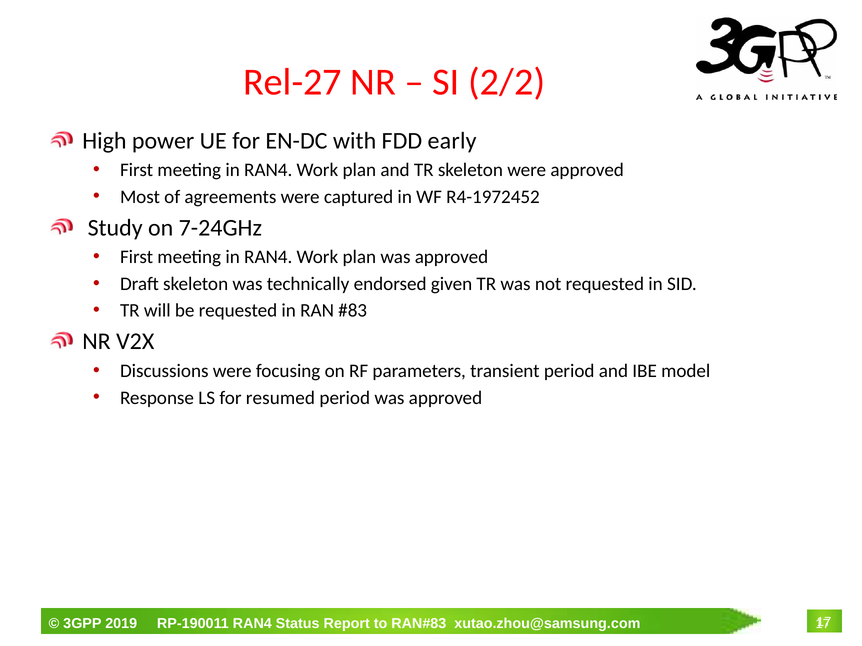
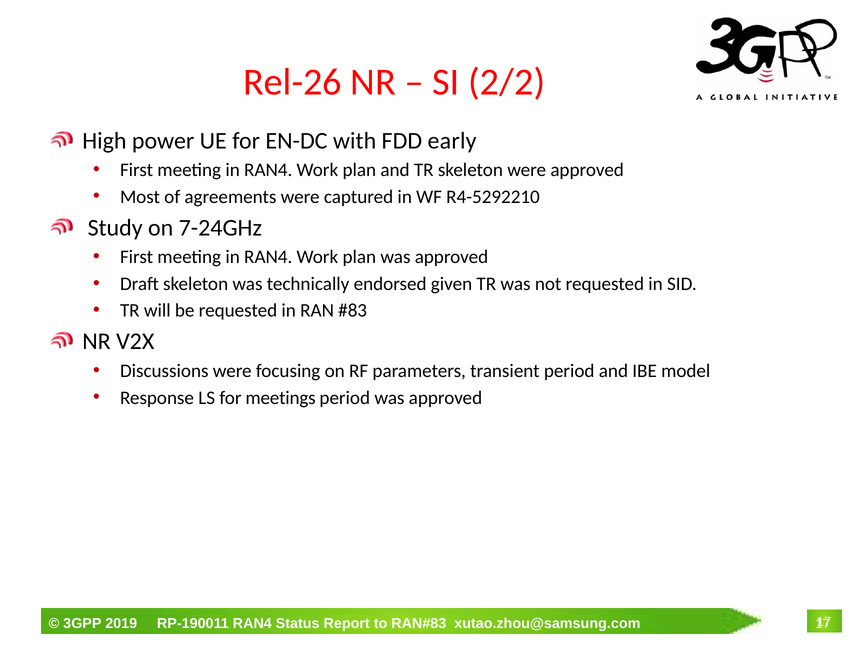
Rel-27: Rel-27 -> Rel-26
R4-1972452: R4-1972452 -> R4-5292210
resumed: resumed -> meetings
